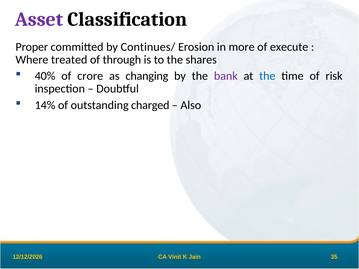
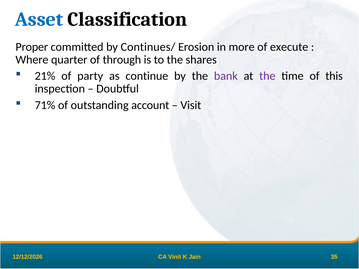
Asset colour: purple -> blue
treated: treated -> quarter
40%: 40% -> 21%
crore: crore -> party
changing: changing -> continue
the at (267, 76) colour: blue -> purple
risk: risk -> this
14%: 14% -> 71%
charged: charged -> account
Also: Also -> Visit
